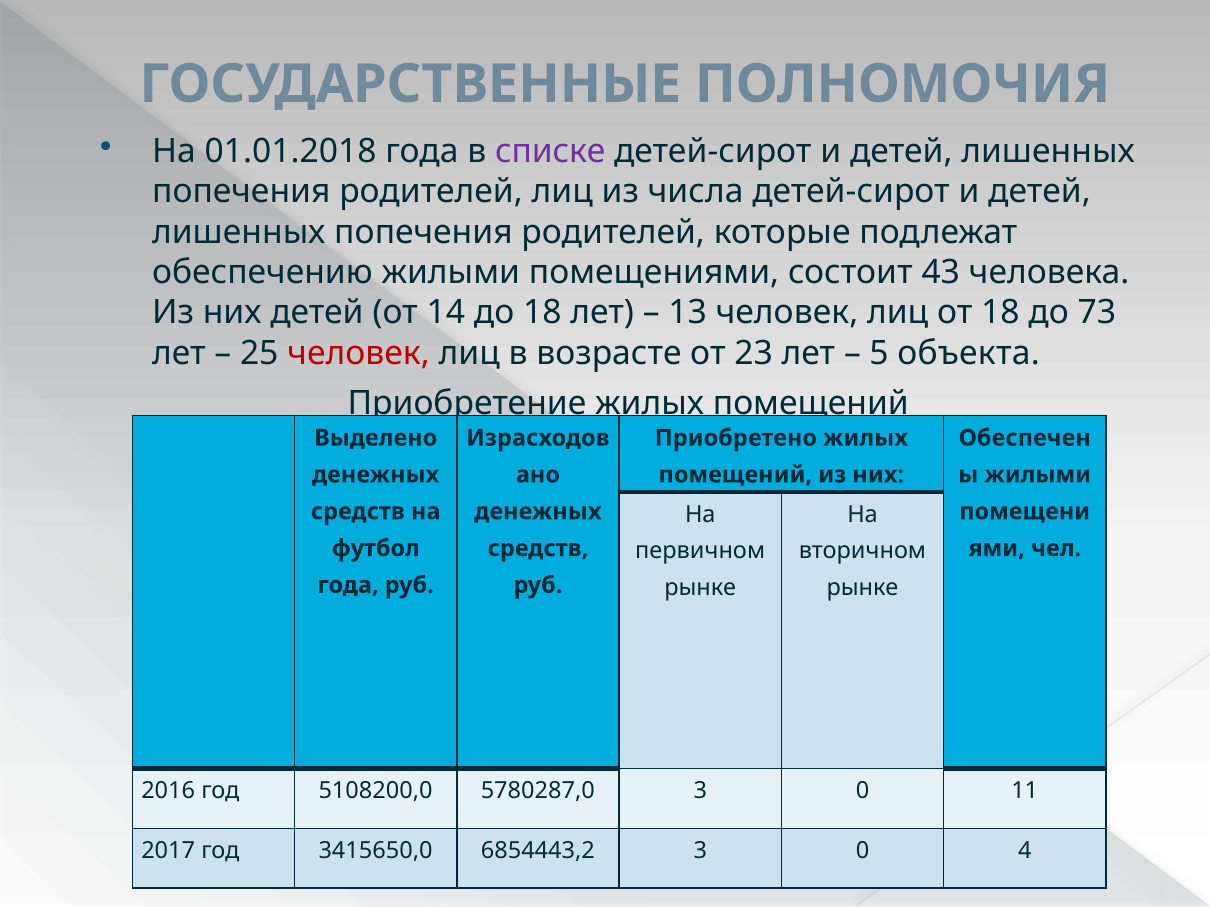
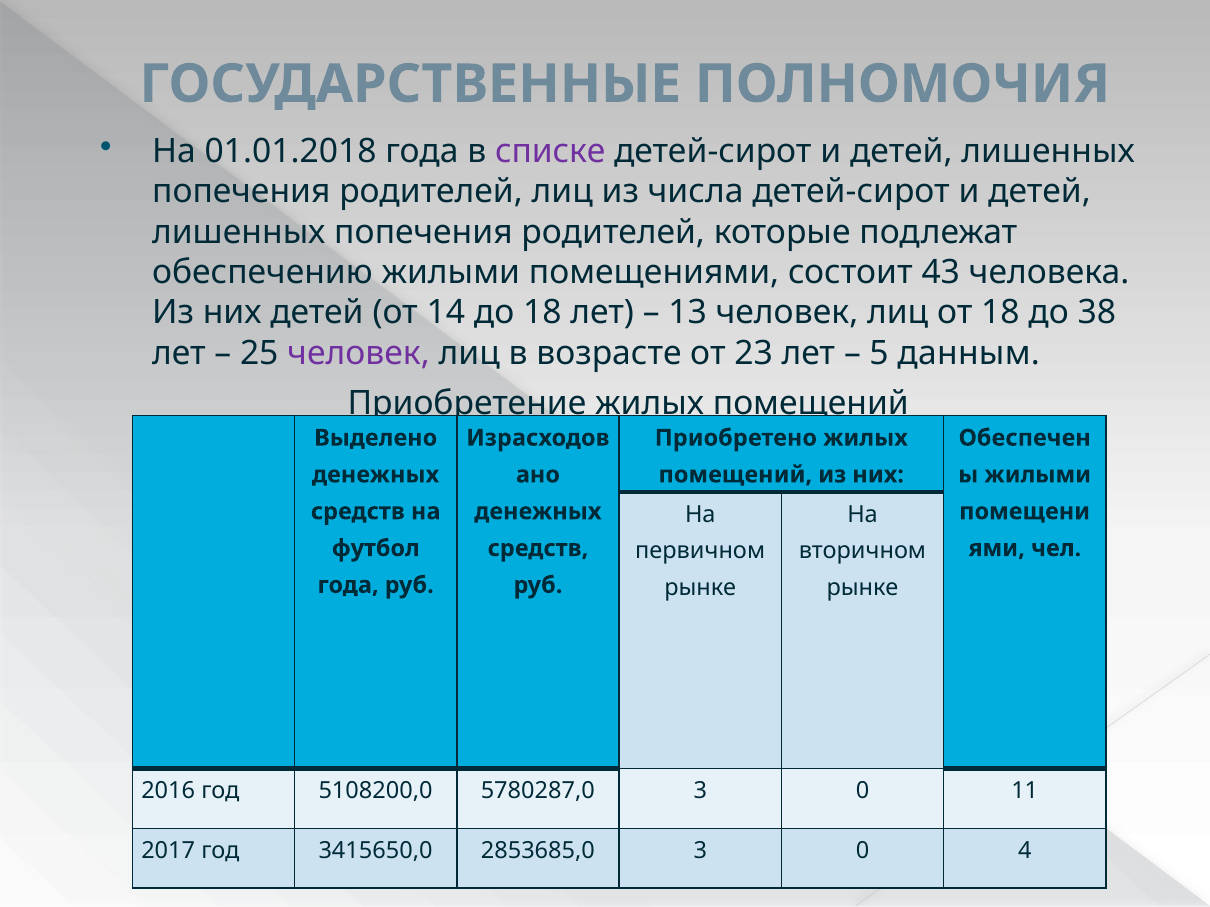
73: 73 -> 38
человек at (359, 353) colour: red -> purple
объекта: объекта -> данным
6854443,2: 6854443,2 -> 2853685,0
